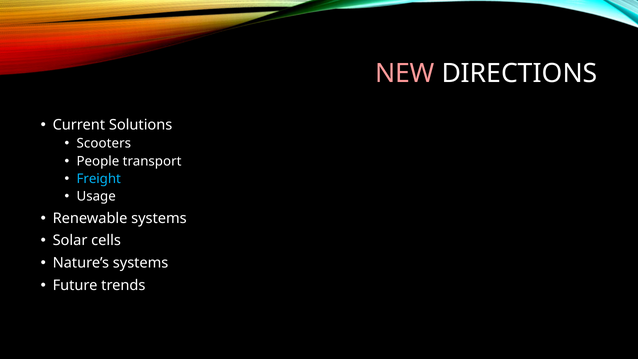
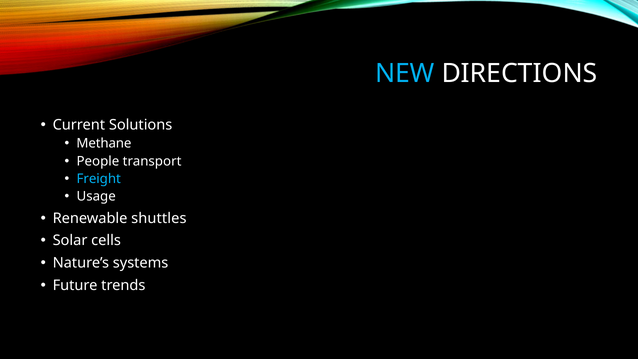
NEW colour: pink -> light blue
Scooters: Scooters -> Methane
Renewable systems: systems -> shuttles
